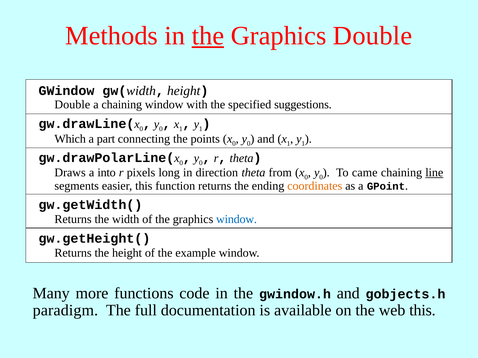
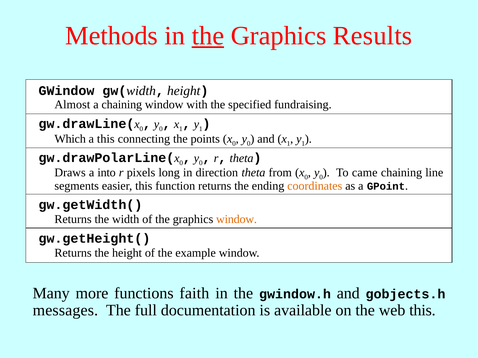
Graphics Double: Double -> Results
Double at (72, 105): Double -> Almost
suggestions: suggestions -> fundraising
a part: part -> this
line underline: present -> none
window at (237, 220) colour: blue -> orange
code: code -> faith
paradigm: paradigm -> messages
